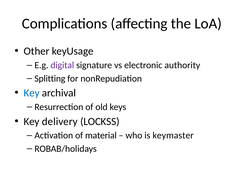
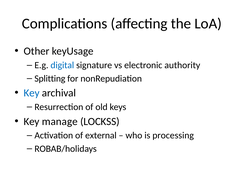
digital colour: purple -> blue
delivery: delivery -> manage
material: material -> external
keymaster: keymaster -> processing
